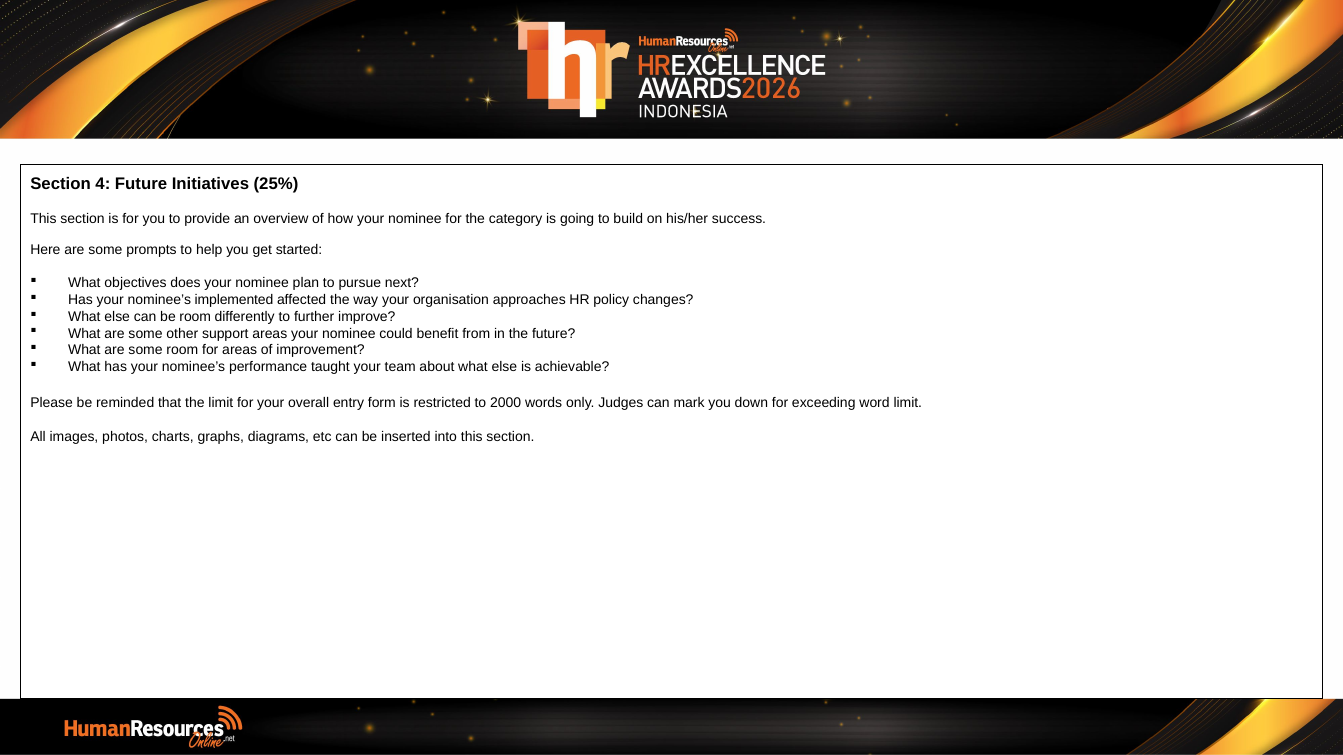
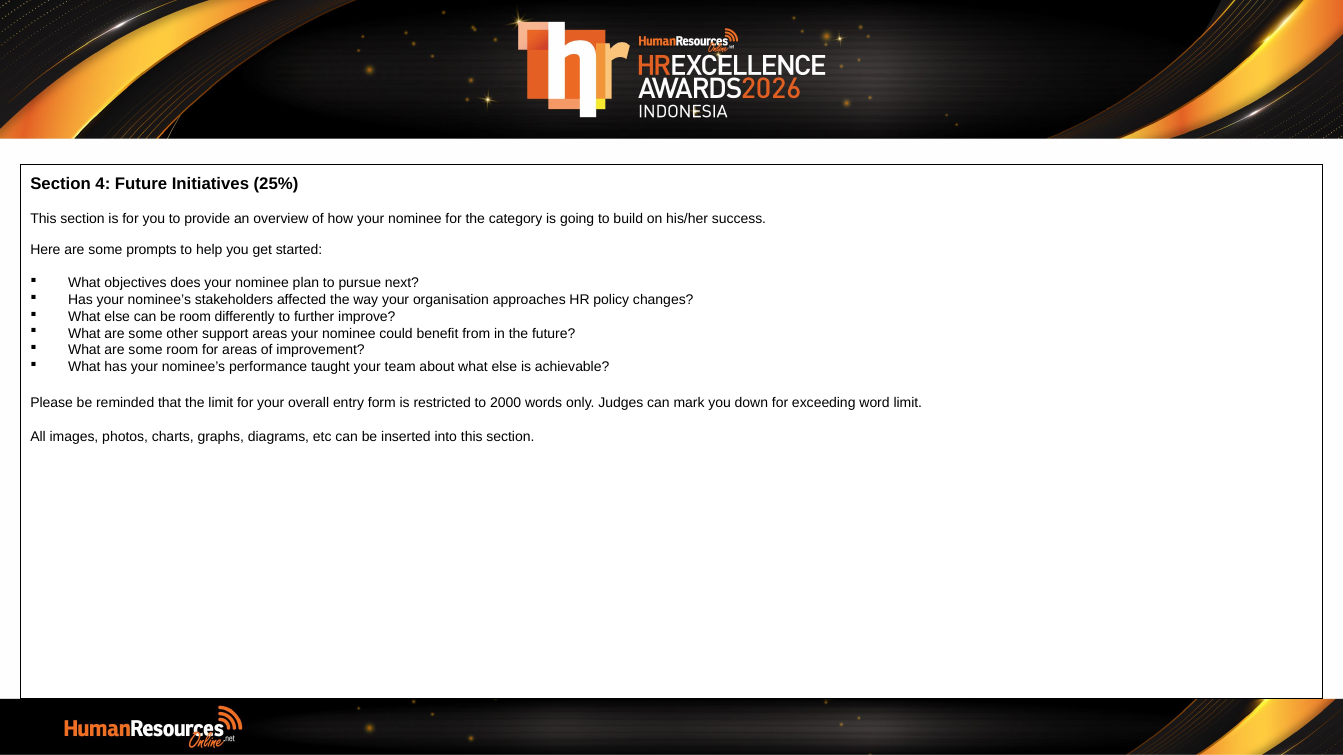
implemented: implemented -> stakeholders
